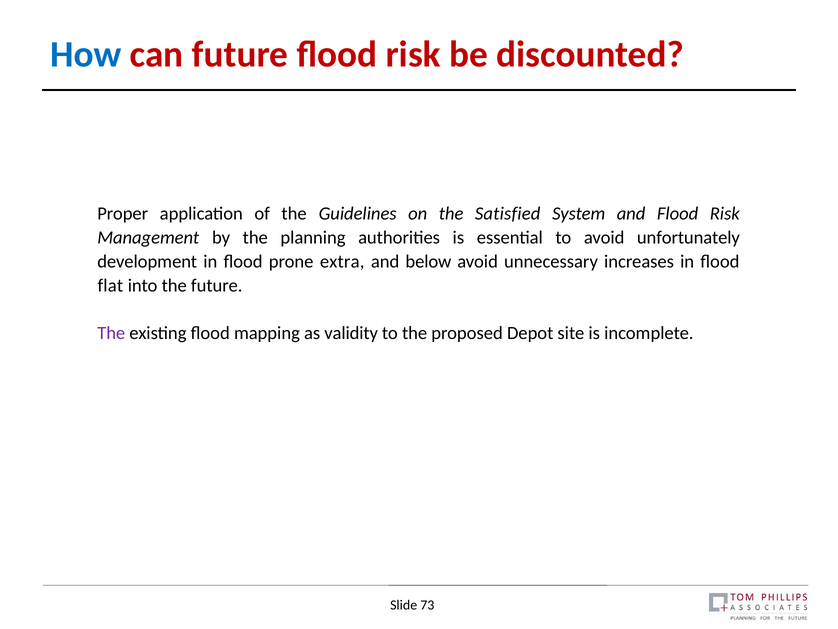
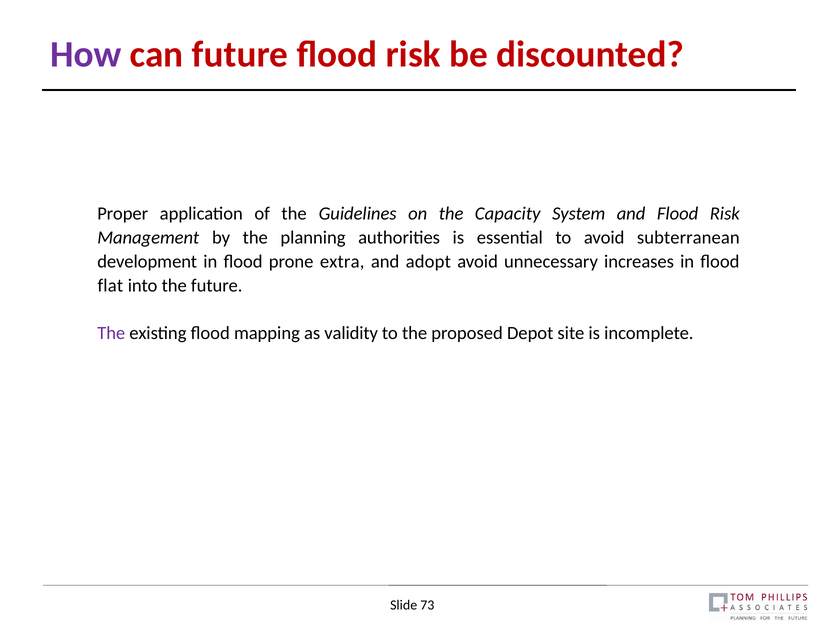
How colour: blue -> purple
Satisfied: Satisfied -> Capacity
unfortunately: unfortunately -> subterranean
below: below -> adopt
